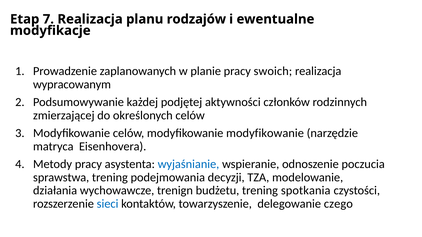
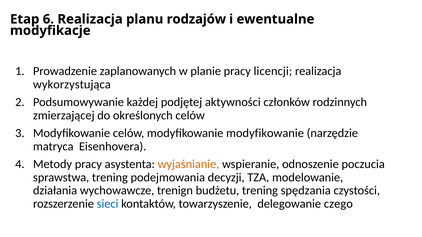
7: 7 -> 6
swoich: swoich -> licencji
wypracowanym: wypracowanym -> wykorzystująca
wyjaśnianie colour: blue -> orange
spotkania: spotkania -> spędzania
